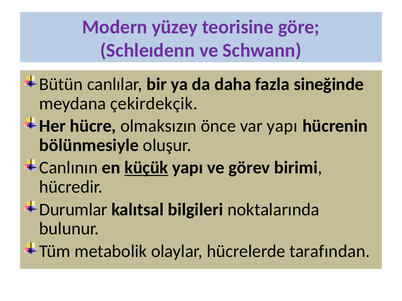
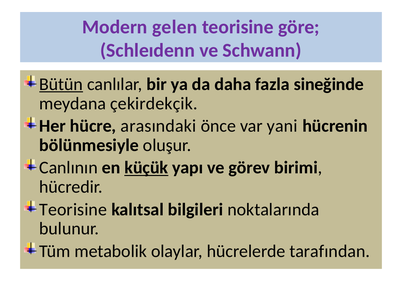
yüzey: yüzey -> gelen
Bütün underline: none -> present
olmaksızın: olmaksızın -> arasındaki
var yapı: yapı -> yani
Durumlar at (73, 210): Durumlar -> Teorisine
